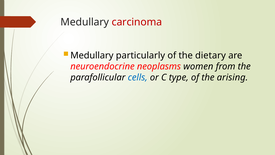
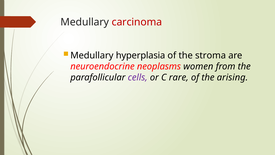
particularly: particularly -> hyperplasia
dietary: dietary -> stroma
cells colour: blue -> purple
type: type -> rare
